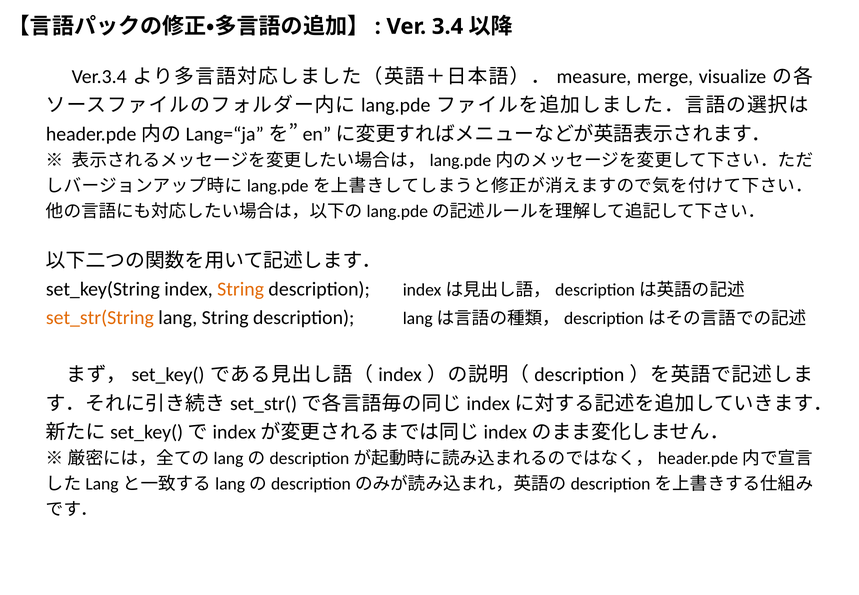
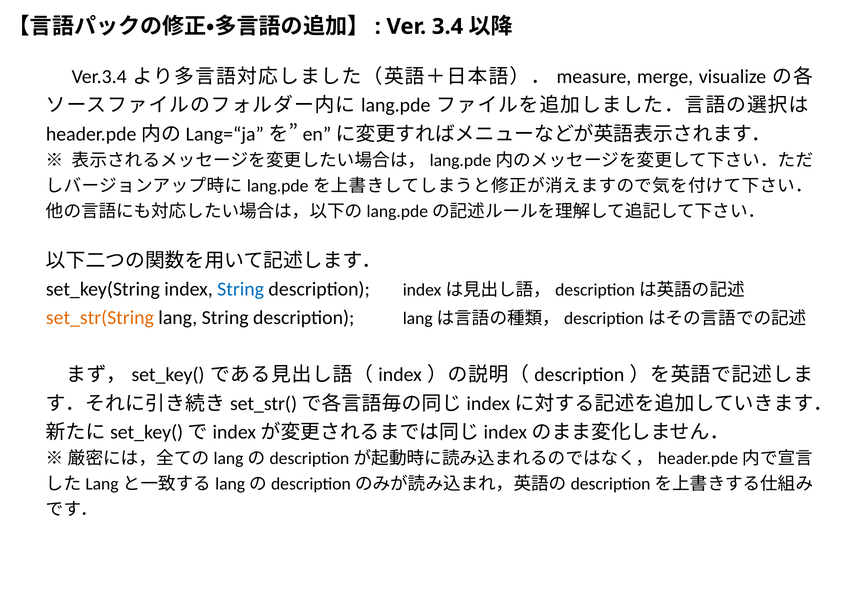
String at (241, 289) colour: orange -> blue
